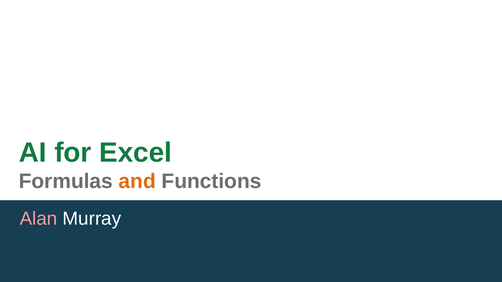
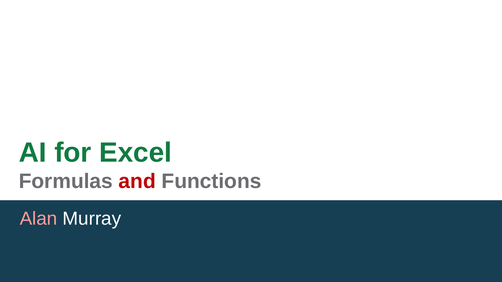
and colour: orange -> red
